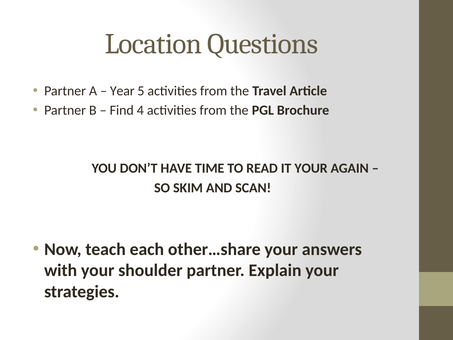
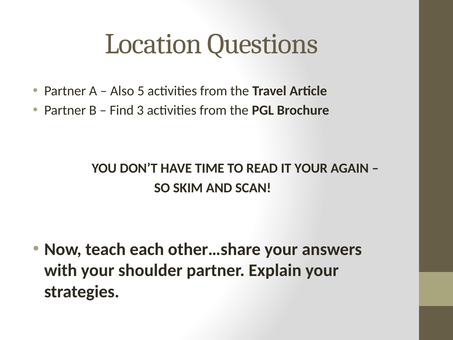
Year: Year -> Also
4: 4 -> 3
